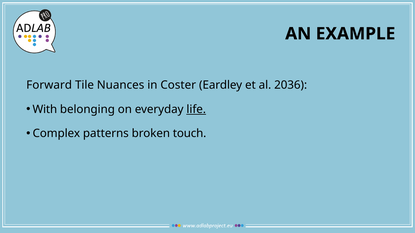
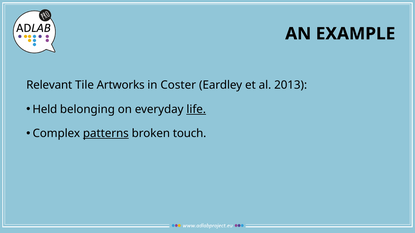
Forward: Forward -> Relevant
Nuances: Nuances -> Artworks
2036: 2036 -> 2013
With: With -> Held
patterns underline: none -> present
